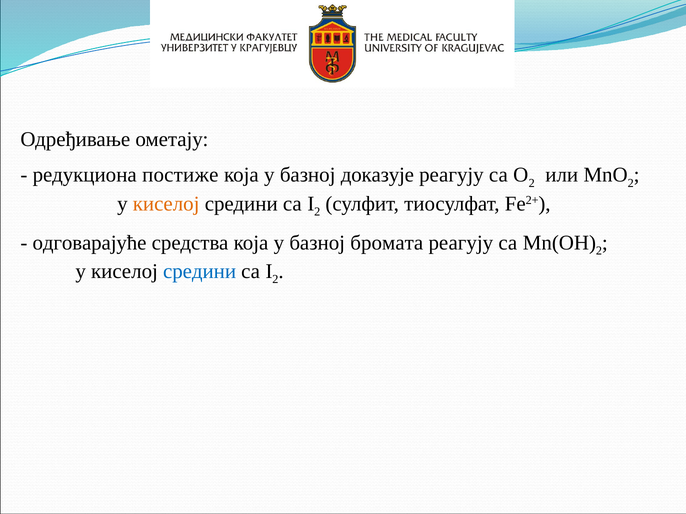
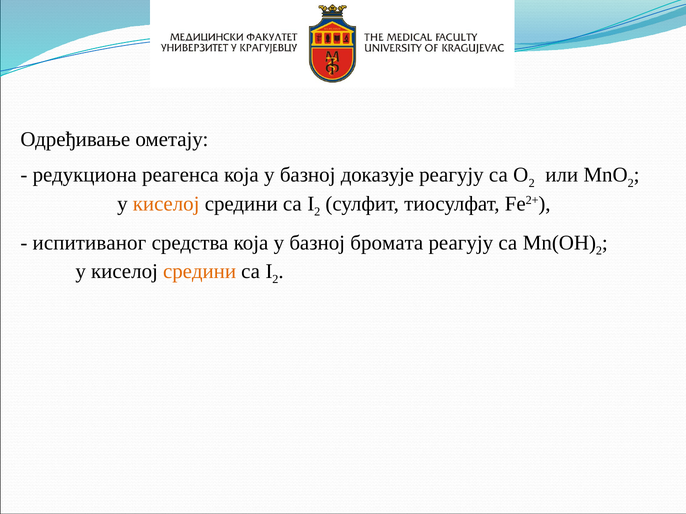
постиже: постиже -> реагенса
одговарајуће: одговарајуће -> испитиваног
средини at (200, 272) colour: blue -> orange
